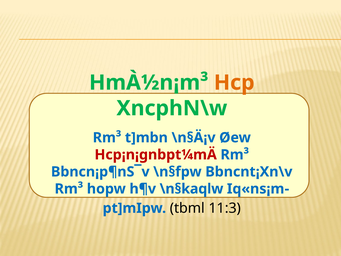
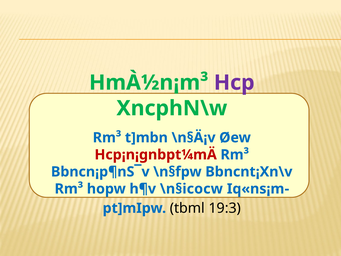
Hcp colour: orange -> purple
\n§kaqlw: \n§kaqlw -> \n§icocw
11:3: 11:3 -> 19:3
